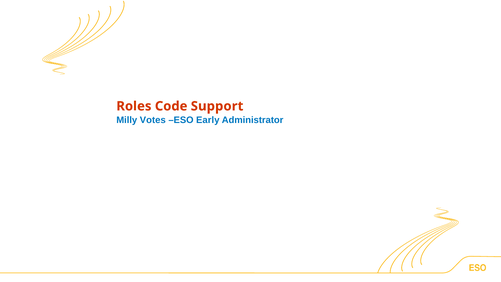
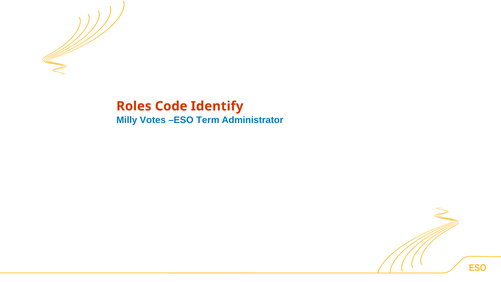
Support: Support -> Identify
Early: Early -> Term
